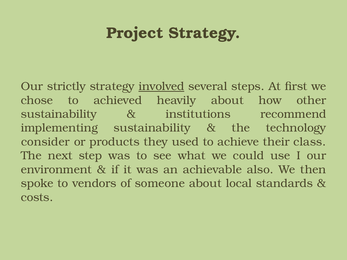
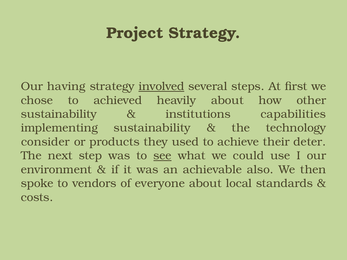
strictly: strictly -> having
recommend: recommend -> capabilities
class: class -> deter
see underline: none -> present
someone: someone -> everyone
